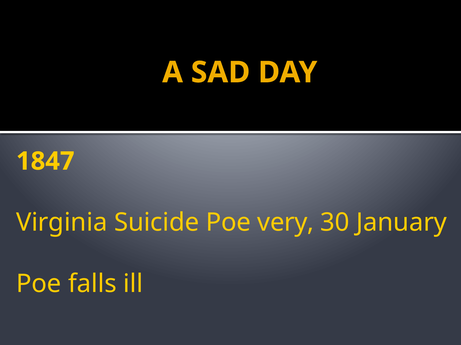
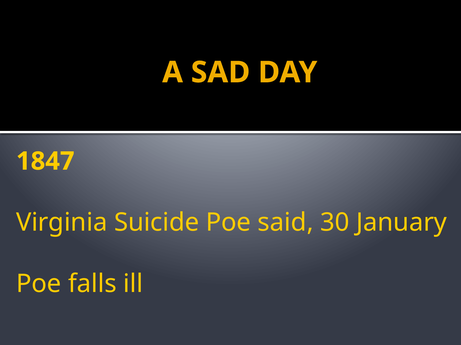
very: very -> said
